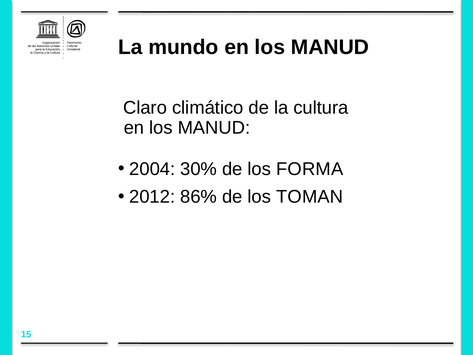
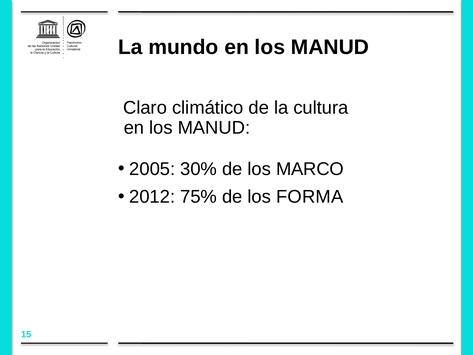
2004: 2004 -> 2005
FORMA: FORMA -> MARCO
86%: 86% -> 75%
TOMAN: TOMAN -> FORMA
